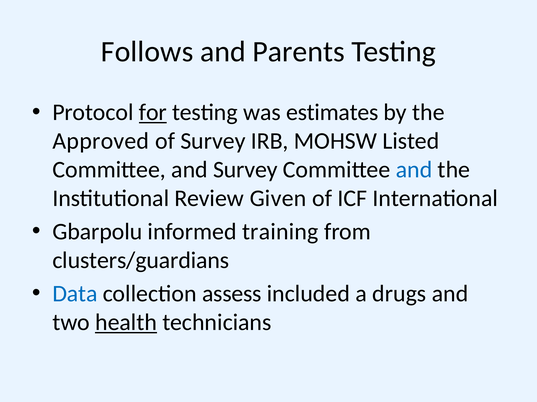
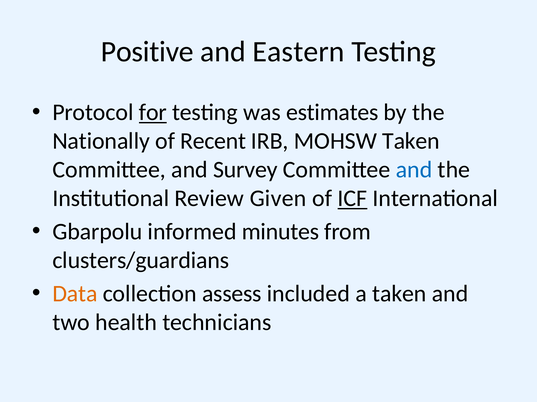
Follows: Follows -> Positive
Parents: Parents -> Eastern
Approved: Approved -> Nationally
of Survey: Survey -> Recent
MOHSW Listed: Listed -> Taken
ICF underline: none -> present
training: training -> minutes
Data colour: blue -> orange
a drugs: drugs -> taken
health underline: present -> none
